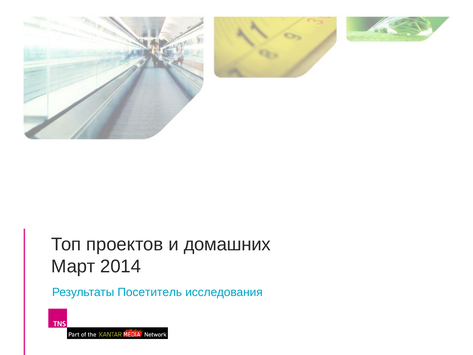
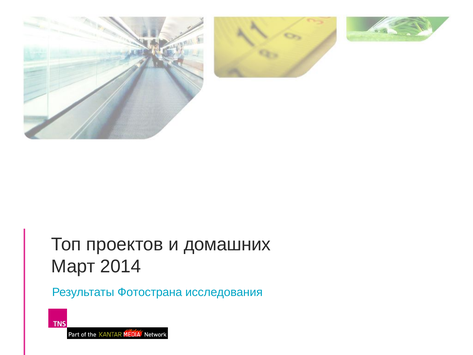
Посетитель: Посетитель -> Фотострана
